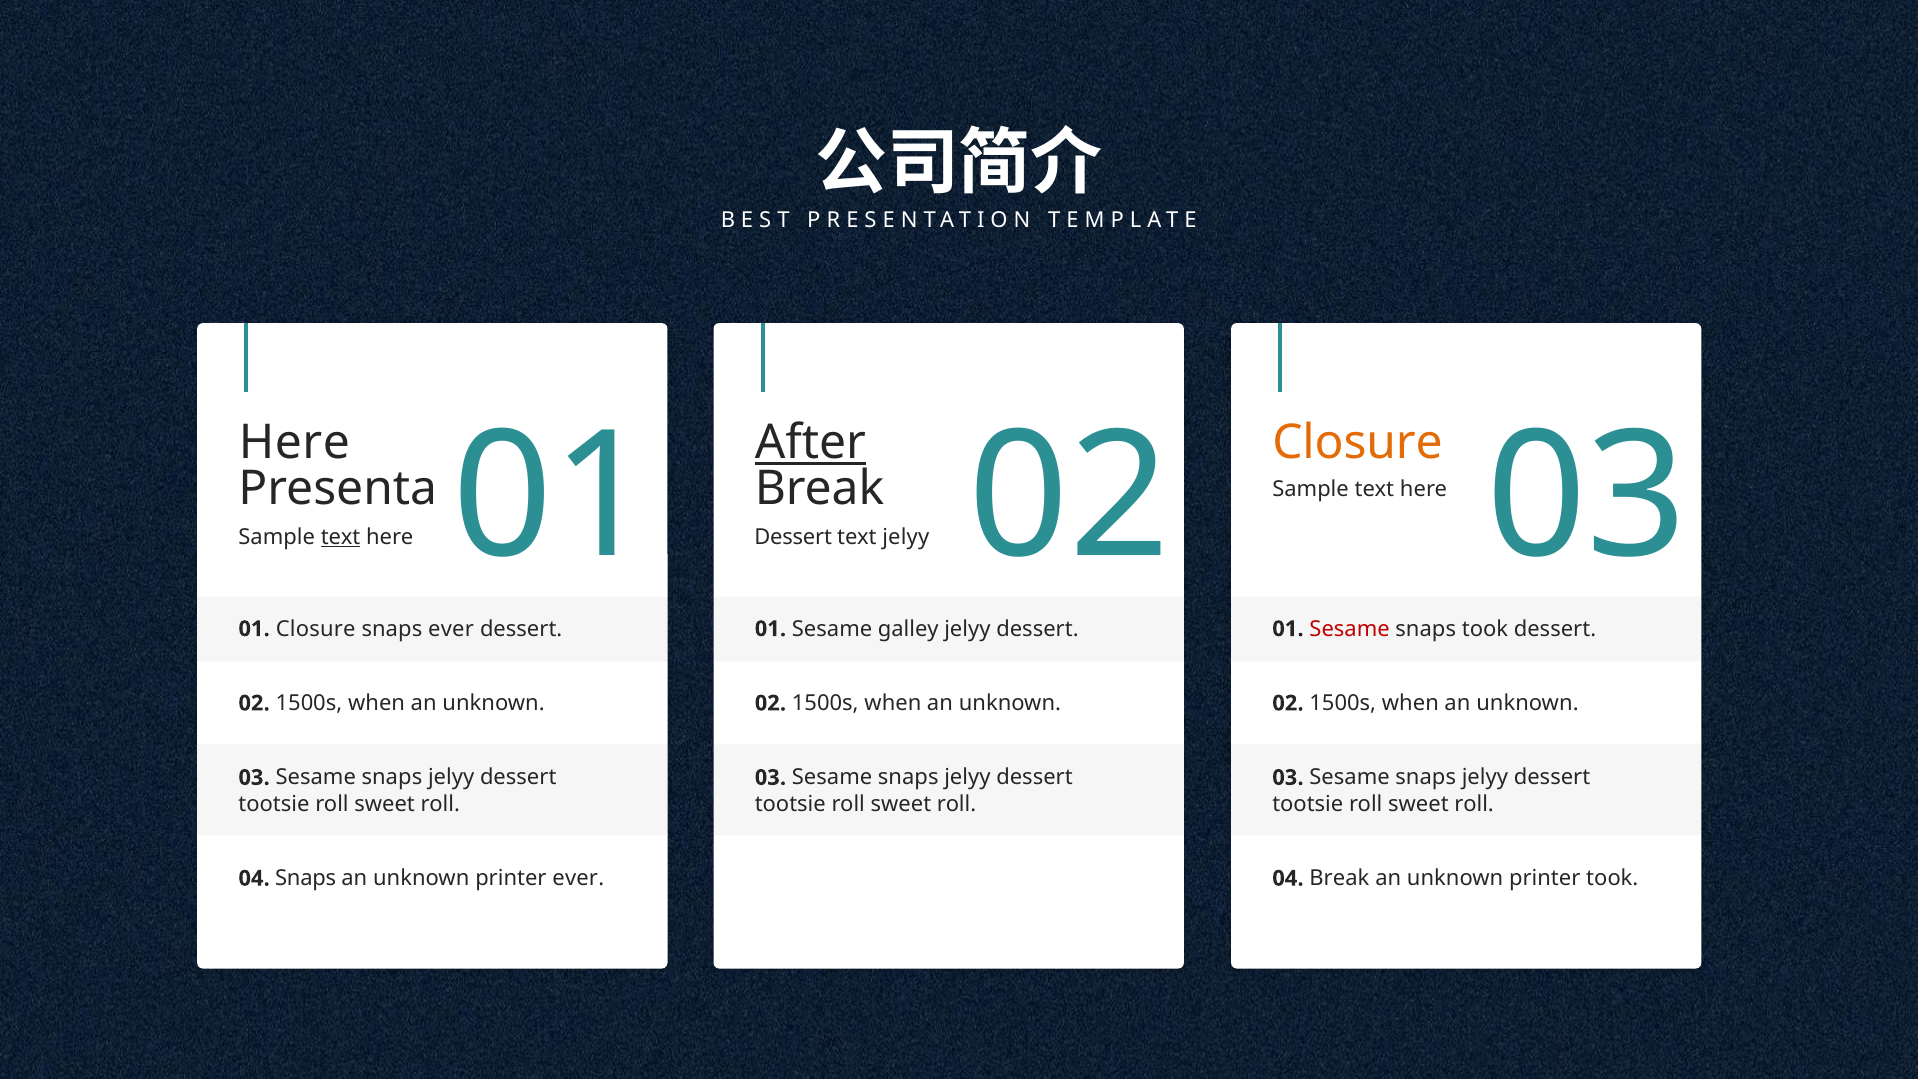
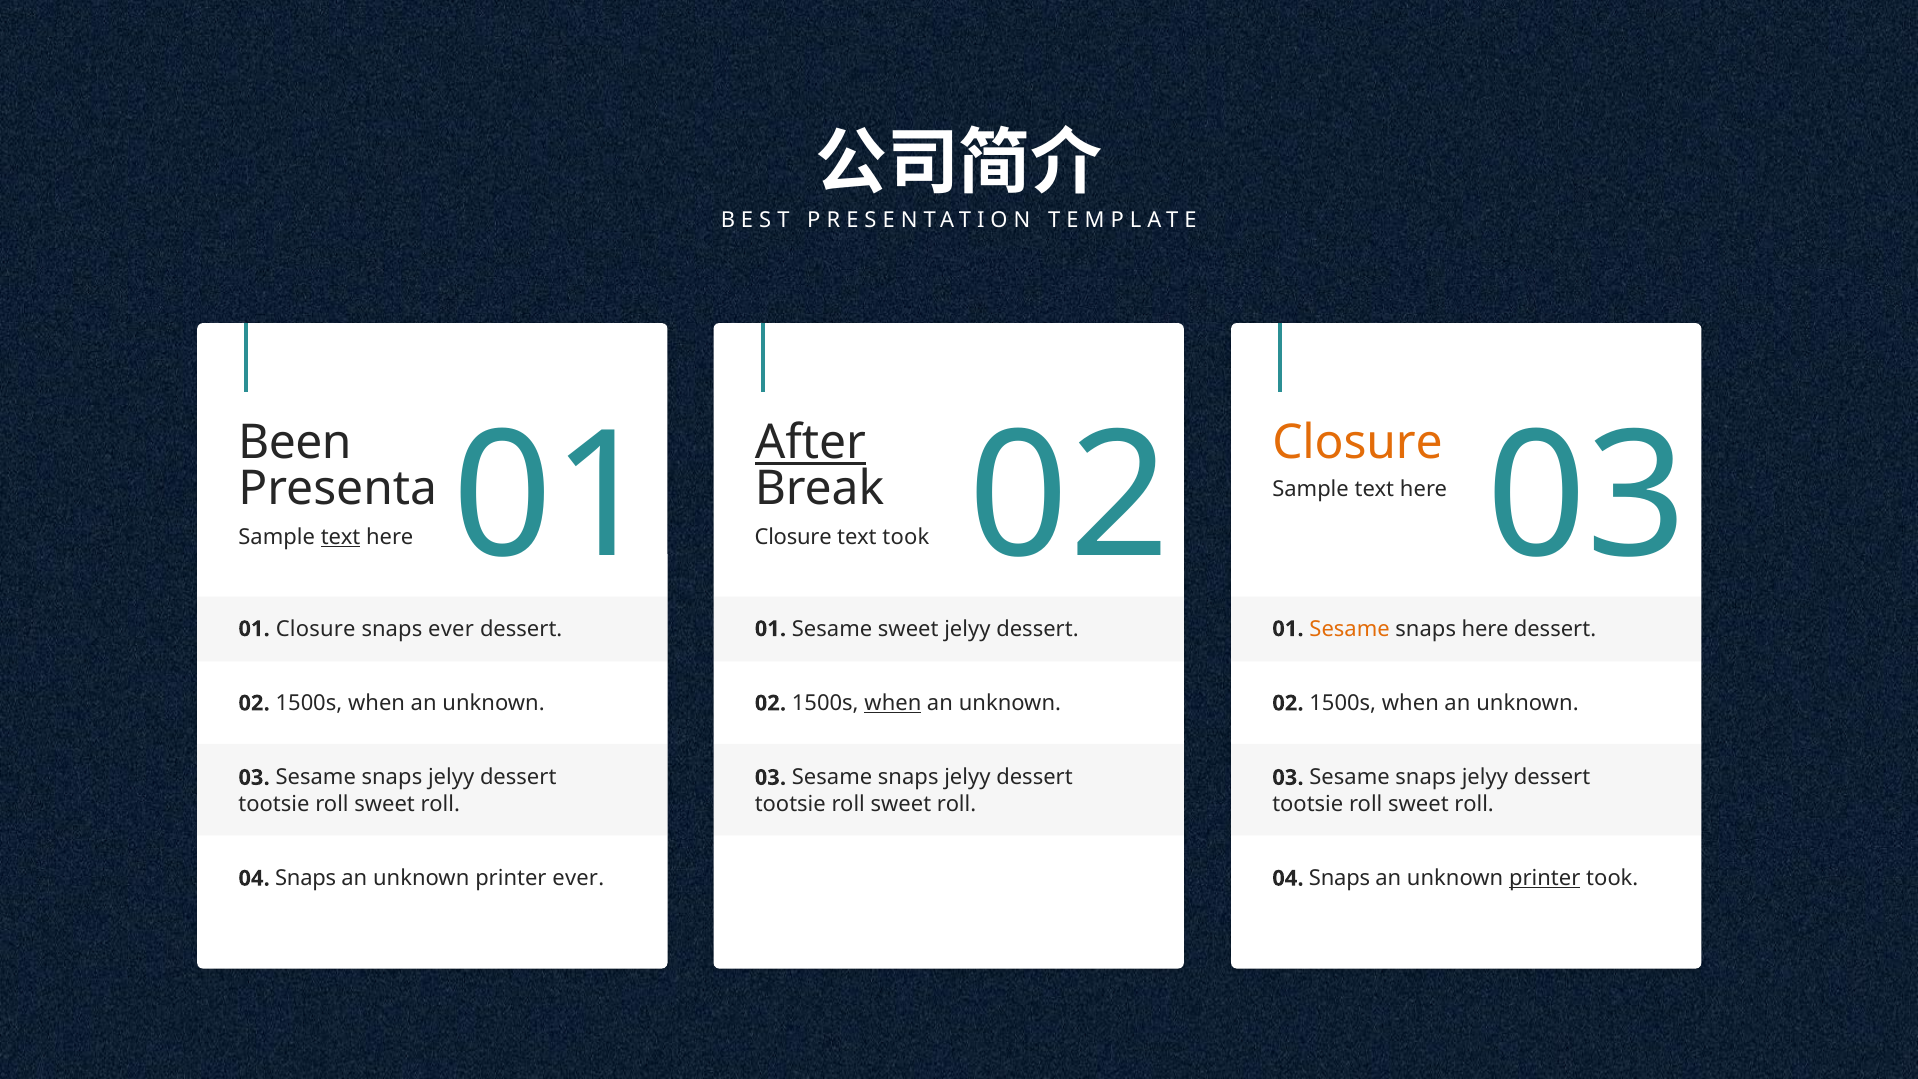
Here at (294, 443): Here -> Been
Dessert at (793, 537): Dessert -> Closure
text jelyy: jelyy -> took
Sesame galley: galley -> sweet
Sesame at (1350, 629) colour: red -> orange
snaps took: took -> here
when at (893, 703) underline: none -> present
Break at (1339, 878): Break -> Snaps
printer at (1545, 878) underline: none -> present
